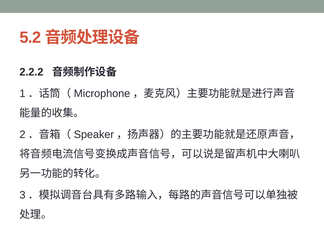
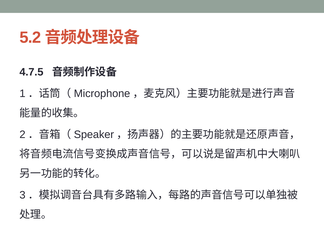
2.2.2: 2.2.2 -> 4.7.5
